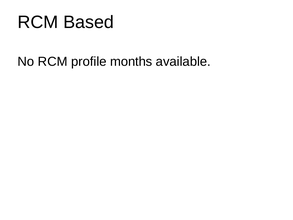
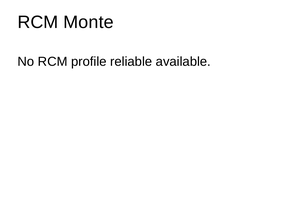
Based: Based -> Monte
months: months -> reliable
